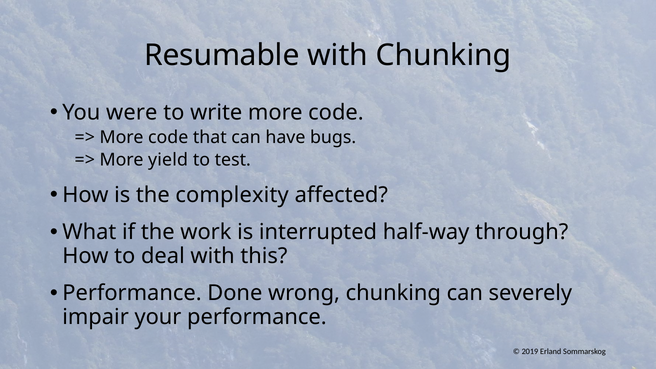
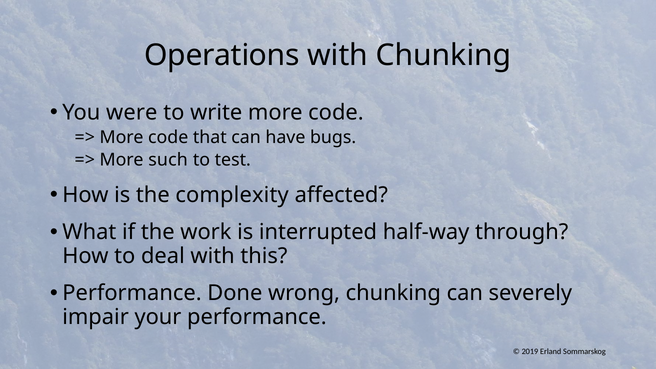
Resumable: Resumable -> Operations
yield: yield -> such
